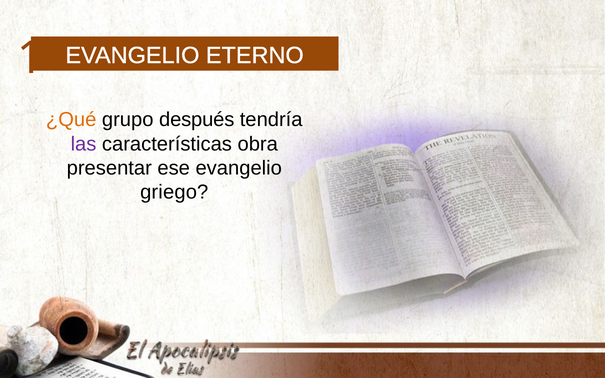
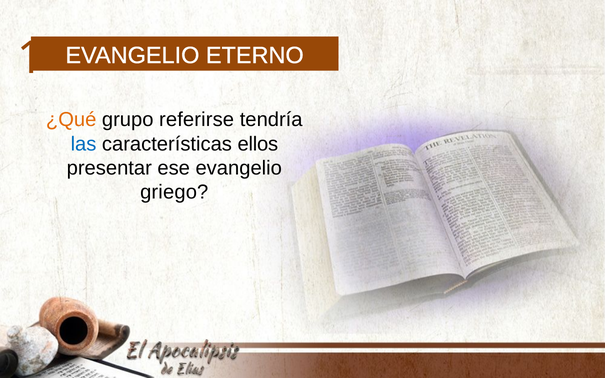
después: después -> referirse
las colour: purple -> blue
obra: obra -> ellos
